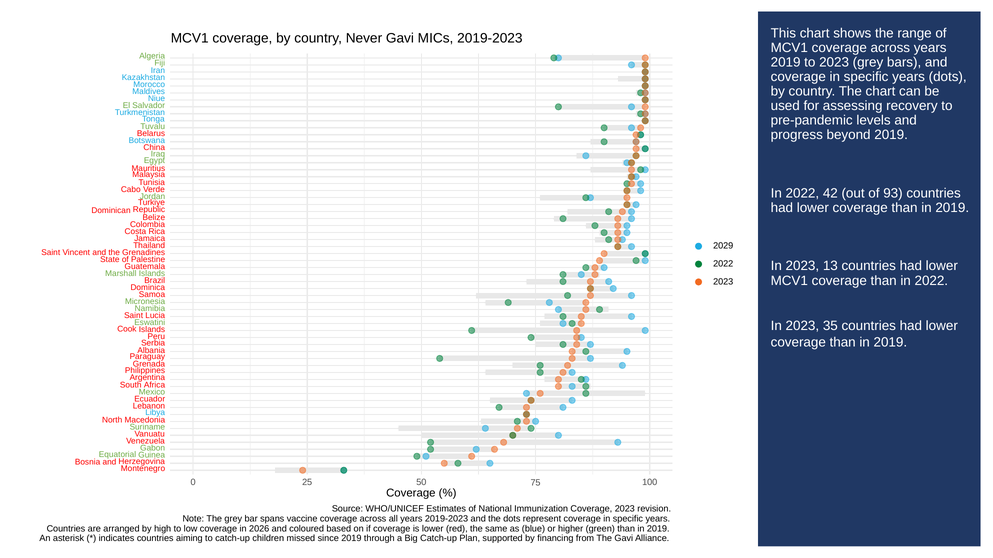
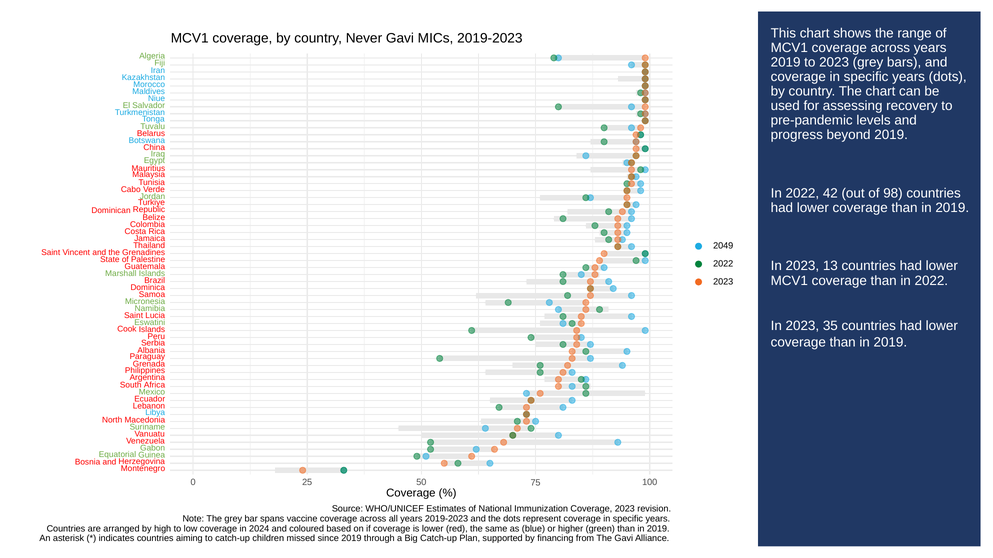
93: 93 -> 98
2029: 2029 -> 2049
2026: 2026 -> 2024
